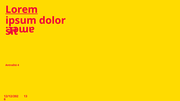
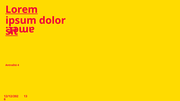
sit underline: none -> present
